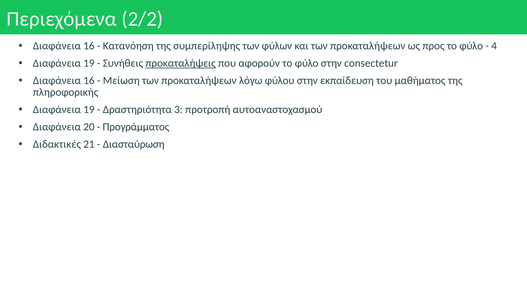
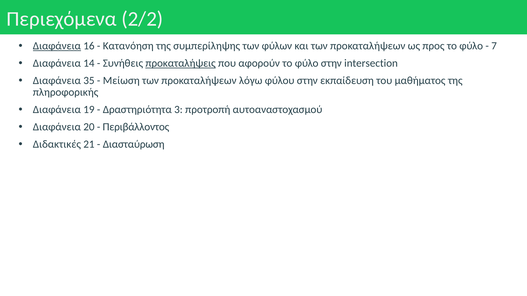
Διαφάνεια at (57, 46) underline: none -> present
4: 4 -> 7
19 at (89, 63): 19 -> 14
consectetur: consectetur -> intersection
16 at (89, 81): 16 -> 35
Προγράμματος: Προγράμματος -> Περιβάλλοντος
